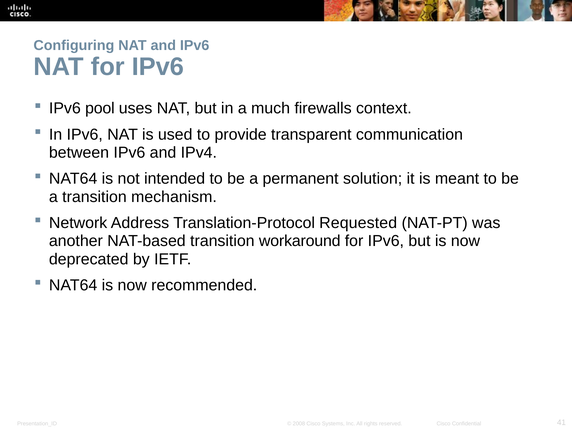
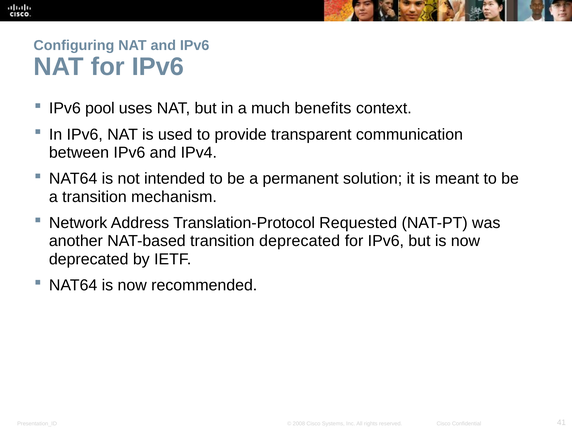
firewalls: firewalls -> benefits
transition workaround: workaround -> deprecated
